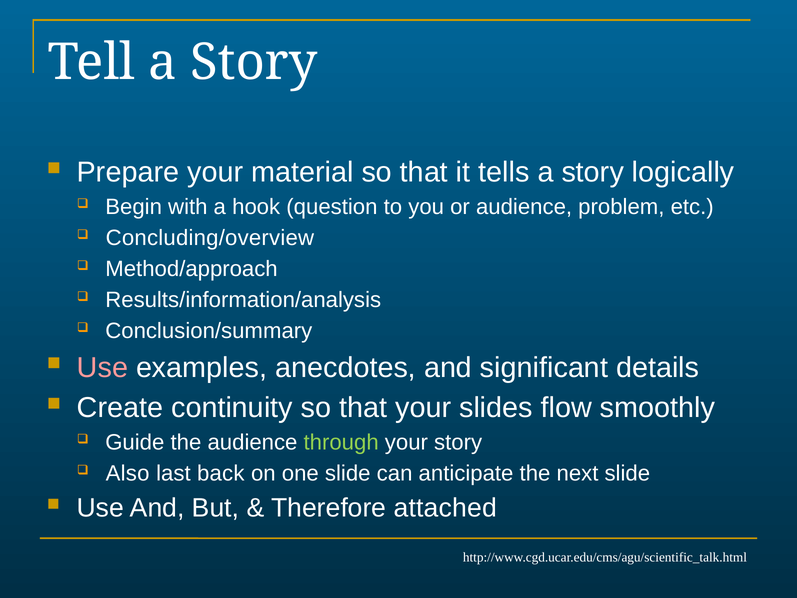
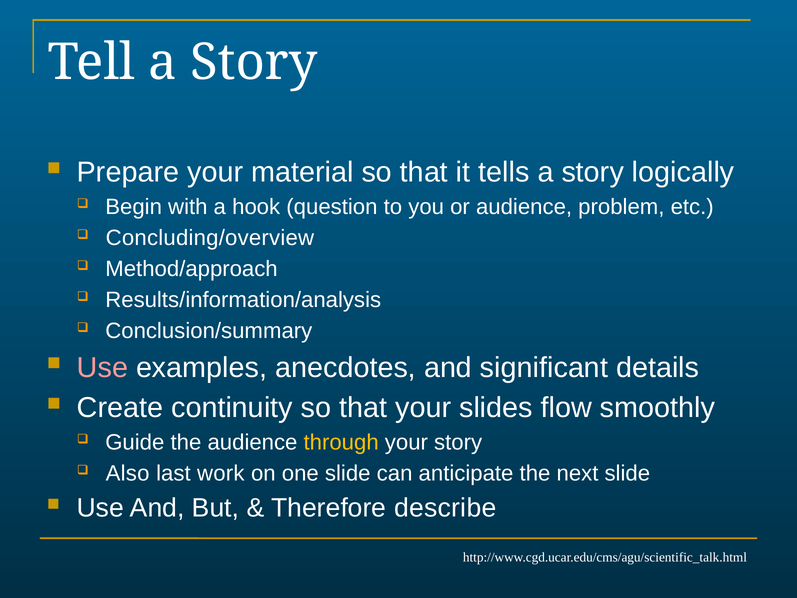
through colour: light green -> yellow
back: back -> work
attached: attached -> describe
